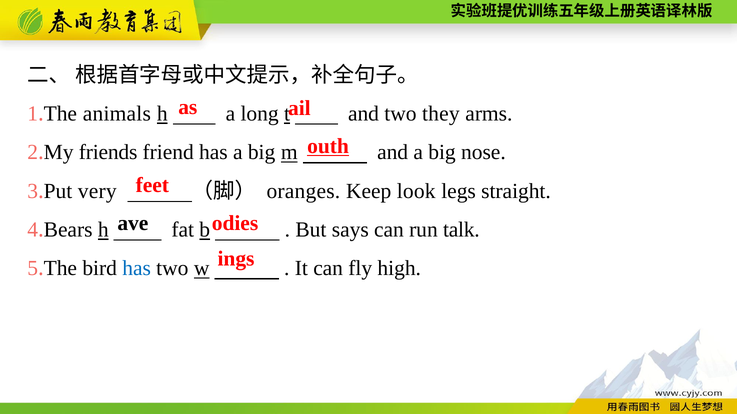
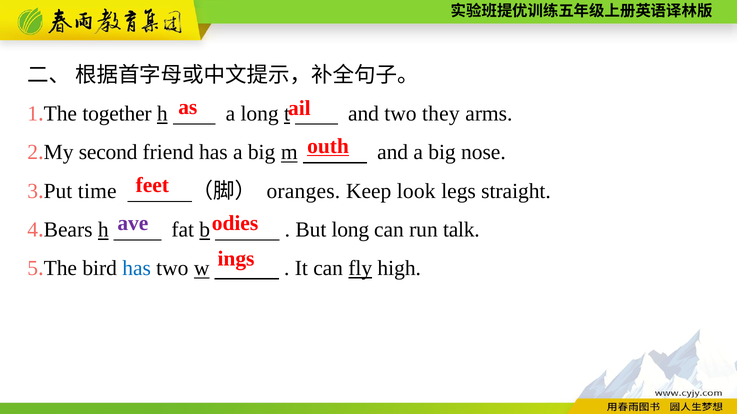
animals: animals -> together
friends: friends -> second
very: very -> time
ave colour: black -> purple
But says: says -> long
fly underline: none -> present
